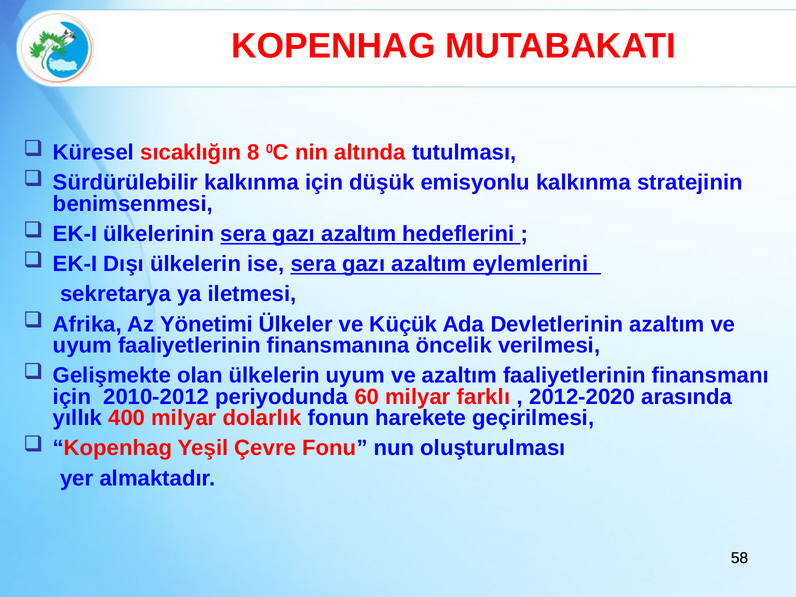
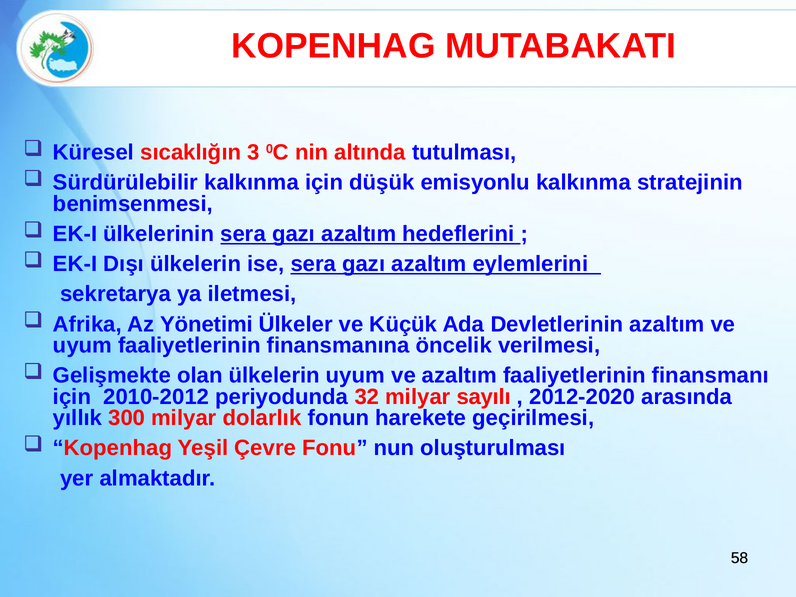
8: 8 -> 3
60: 60 -> 32
farklı: farklı -> sayılı
400: 400 -> 300
